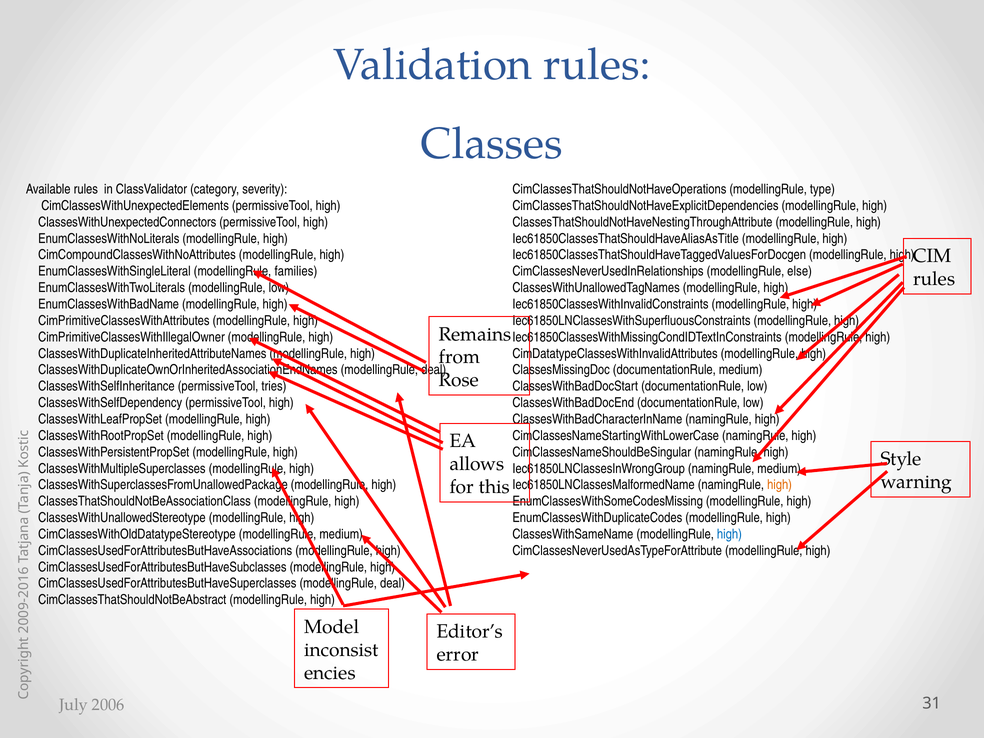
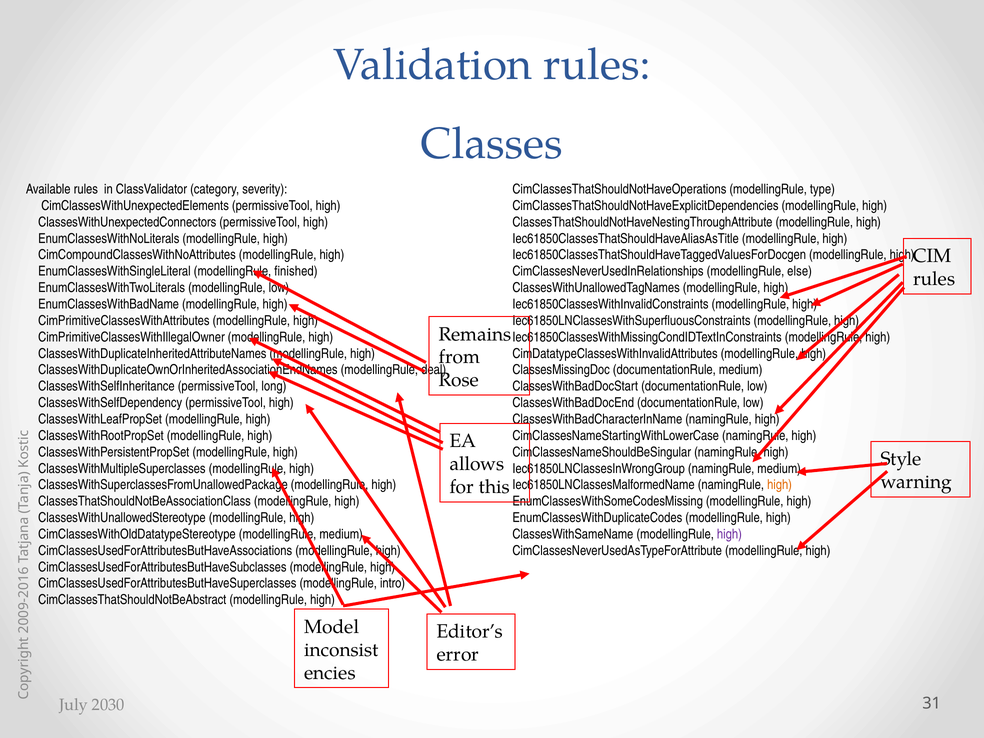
families: families -> finished
tries: tries -> long
high at (729, 534) colour: blue -> purple
CimClassesUsedForAttributesButHaveSuperclasses modellingRule deal: deal -> intro
2006: 2006 -> 2030
